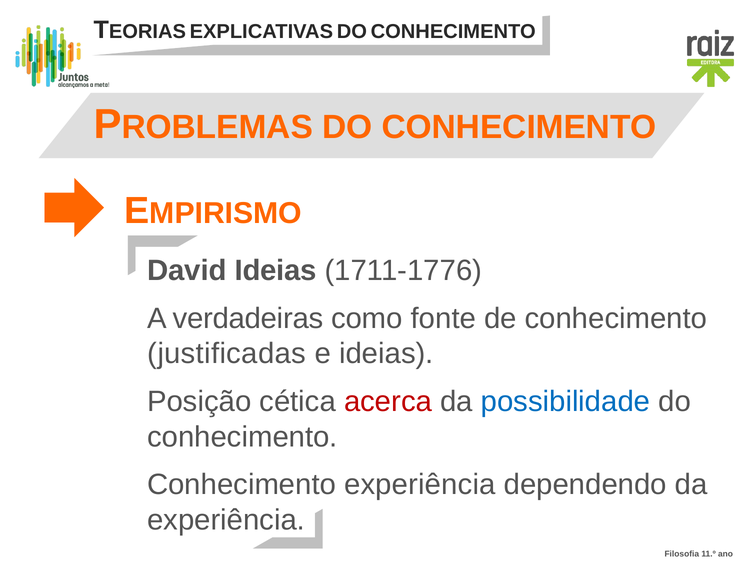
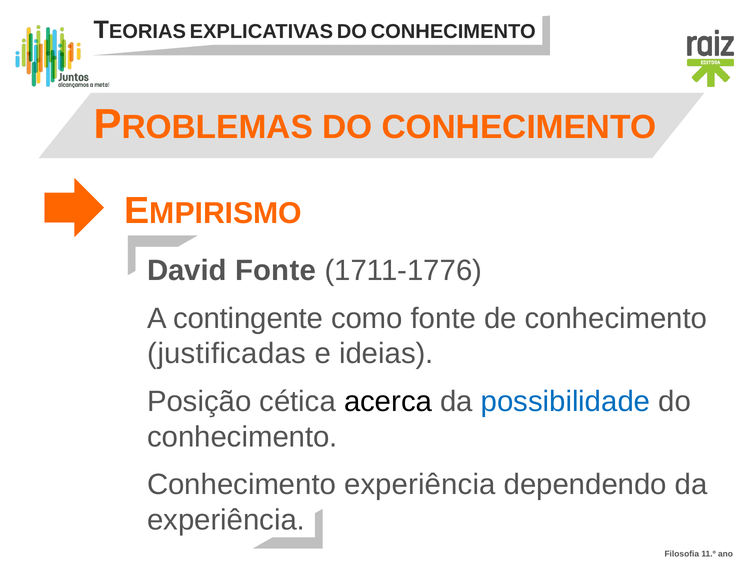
Ideias at (276, 271): Ideias -> Fonte
verdadeiras: verdadeiras -> contingente
acerca colour: red -> black
